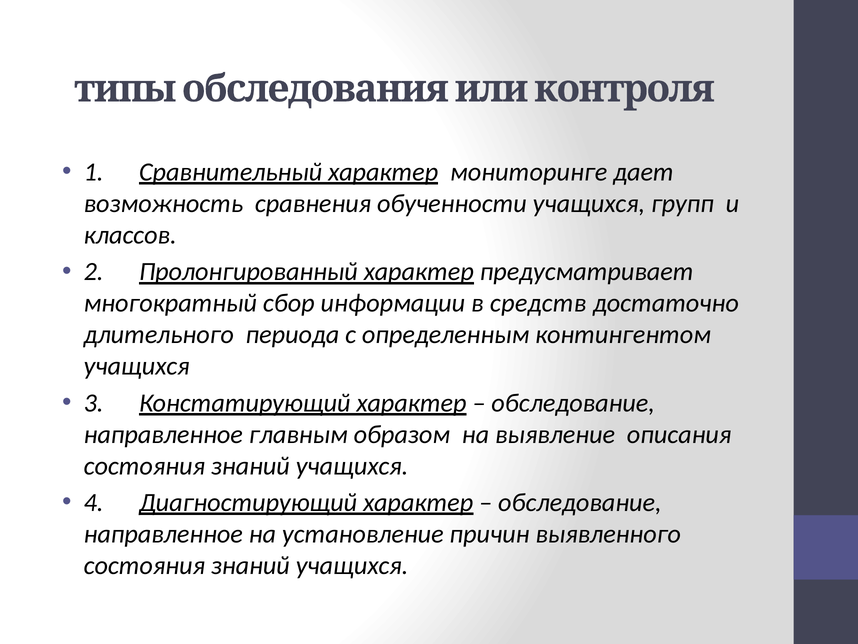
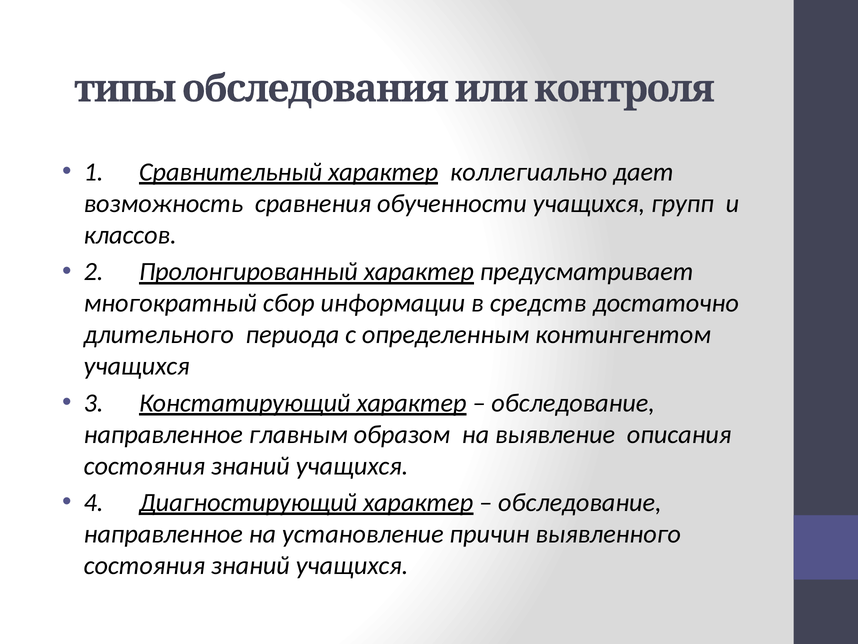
мониторинге: мониторинге -> коллегиально
